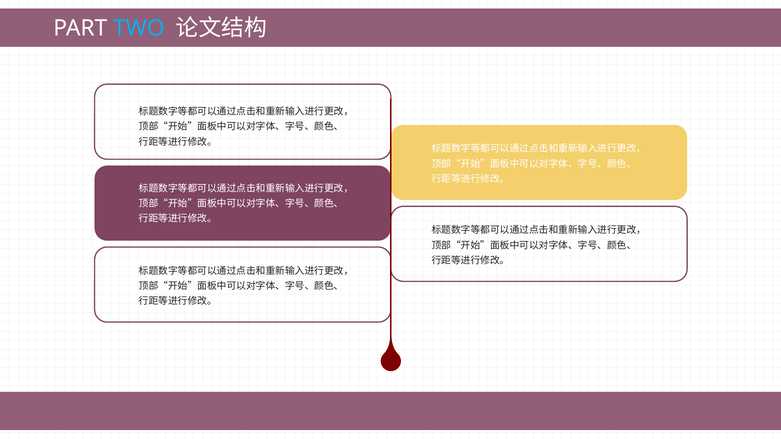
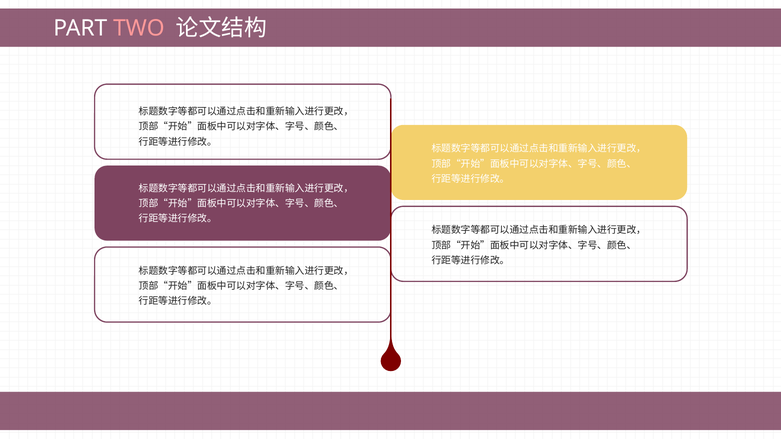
TWO colour: light blue -> pink
